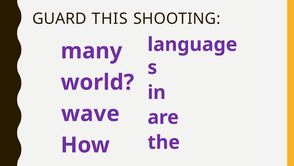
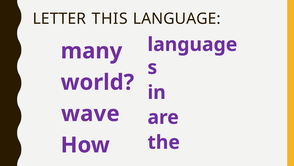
GUARD: GUARD -> LETTER
THIS SHOOTING: SHOOTING -> LANGUAGE
